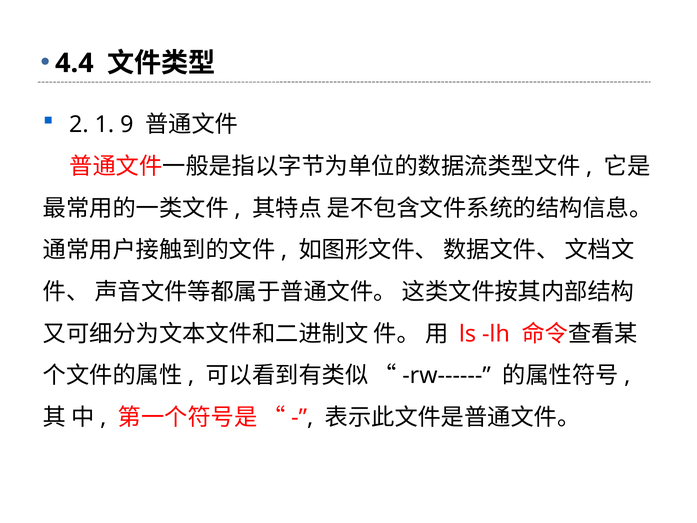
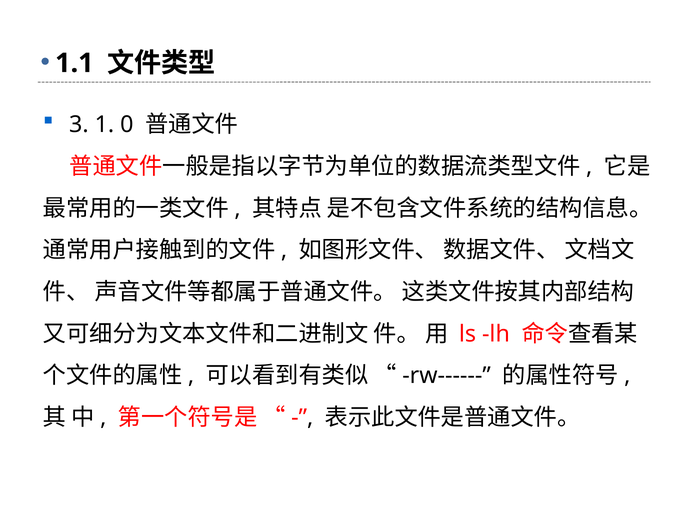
4.4: 4.4 -> 1.1
2: 2 -> 3
9: 9 -> 0
